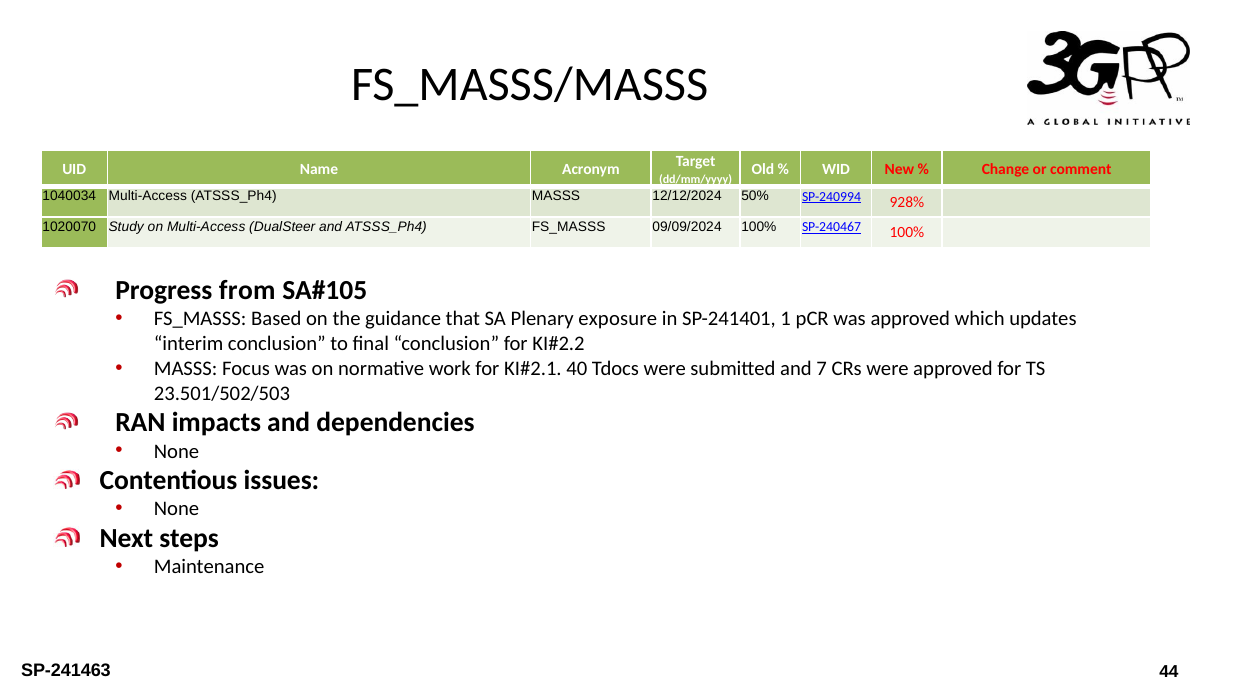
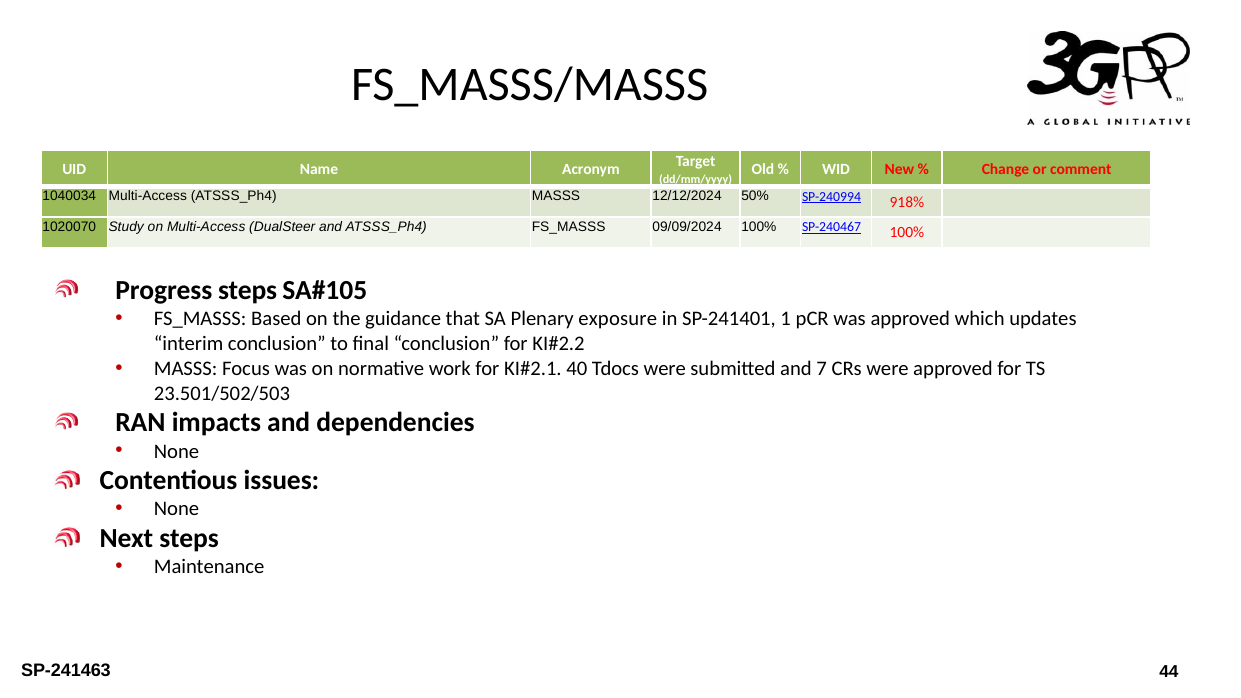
928%: 928% -> 918%
Progress from: from -> steps
